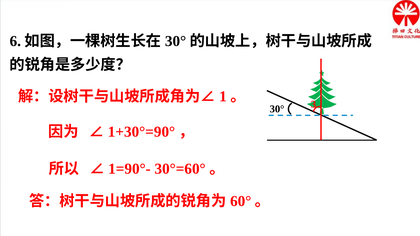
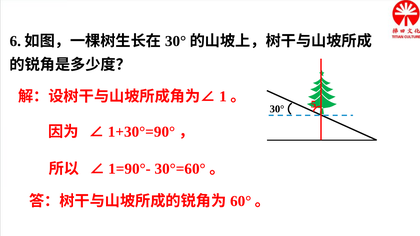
3: 3 -> 5
